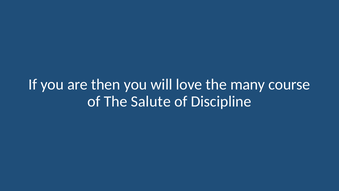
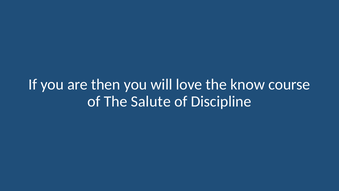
many: many -> know
